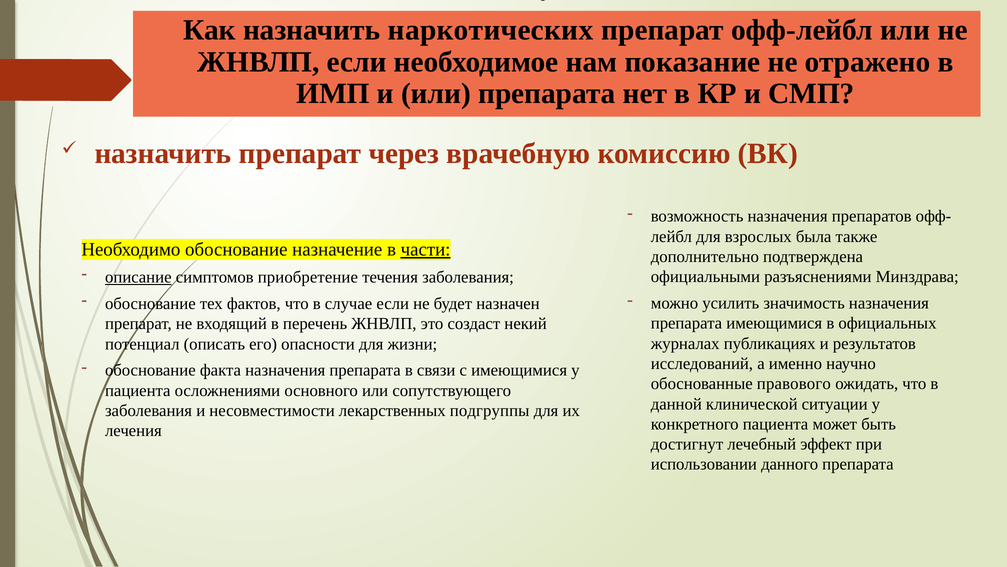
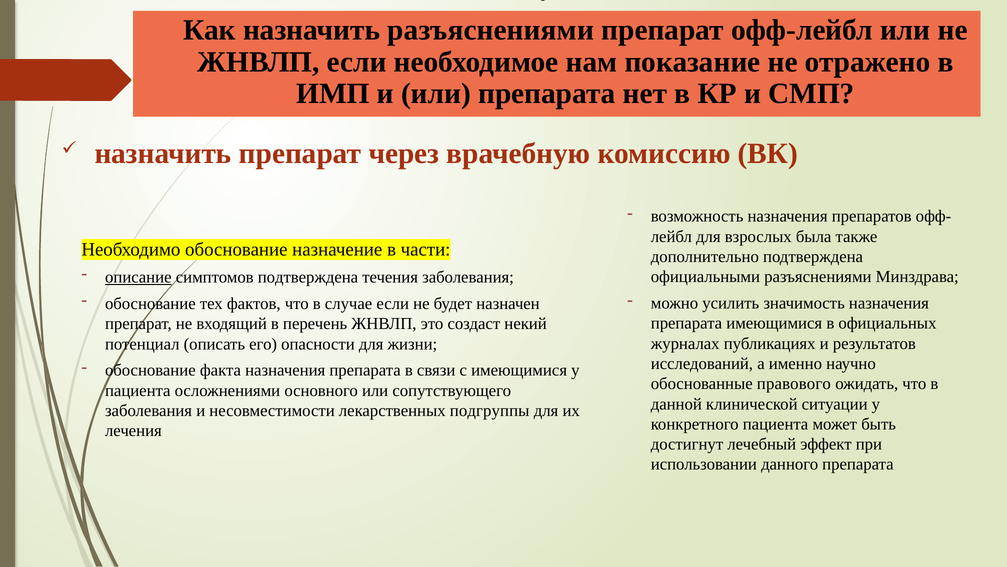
назначить наркотических: наркотических -> разъяснениями
части underline: present -> none
симптомов приобретение: приобретение -> подтверждена
